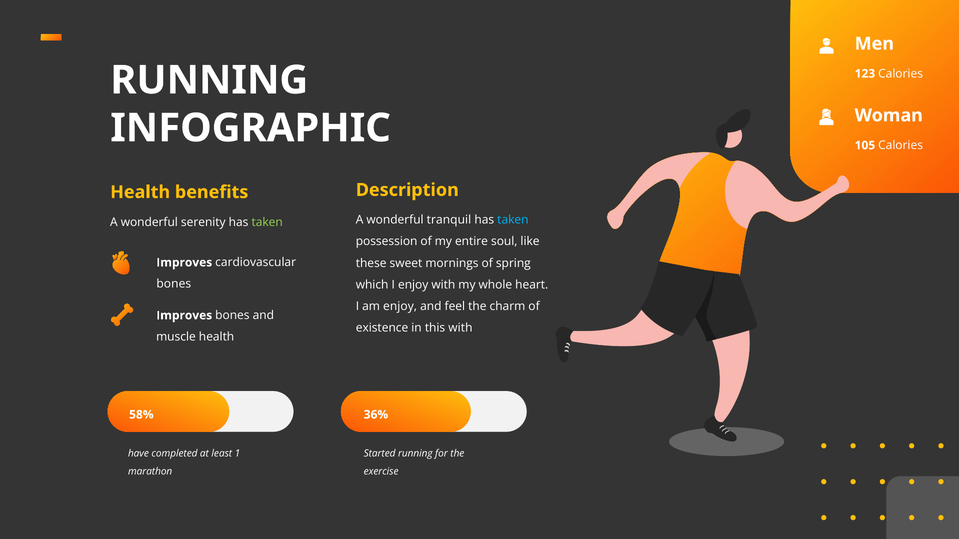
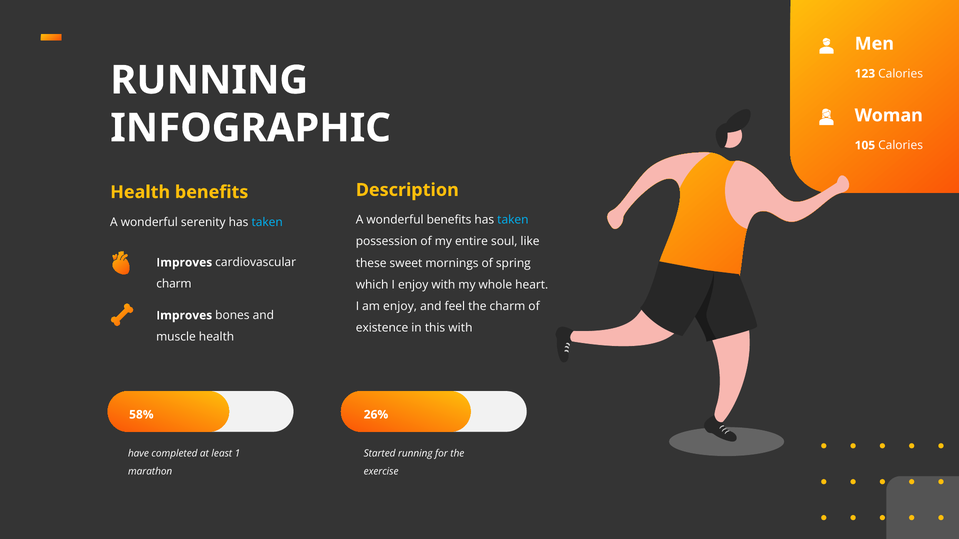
wonderful tranquil: tranquil -> benefits
taken at (267, 222) colour: light green -> light blue
bones at (174, 284): bones -> charm
36%: 36% -> 26%
